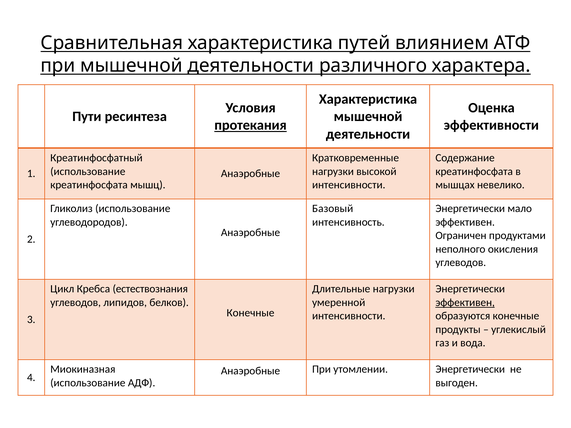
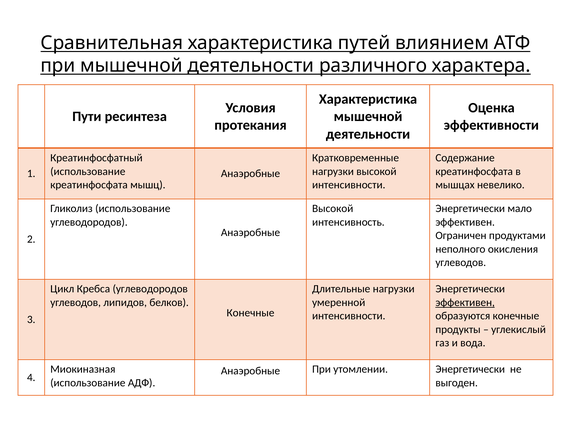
протекания underline: present -> none
Базовый at (333, 209): Базовый -> Высокой
Кребса естествознания: естествознания -> углеводородов
